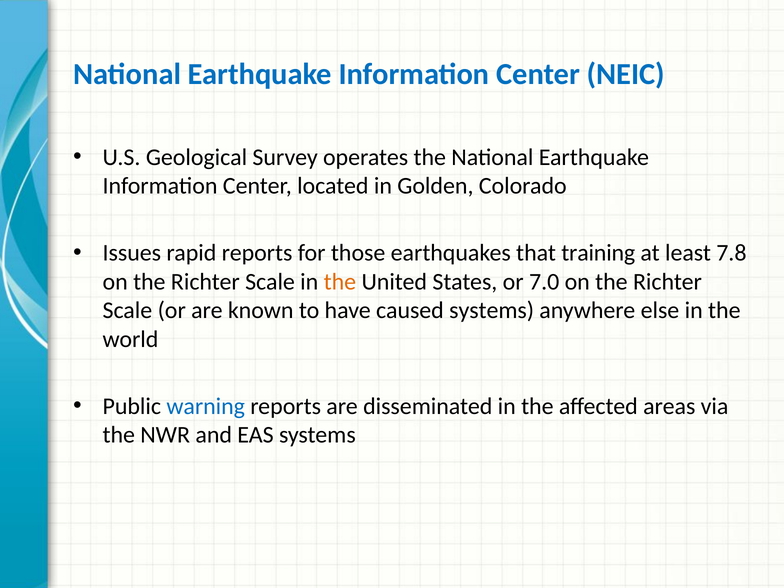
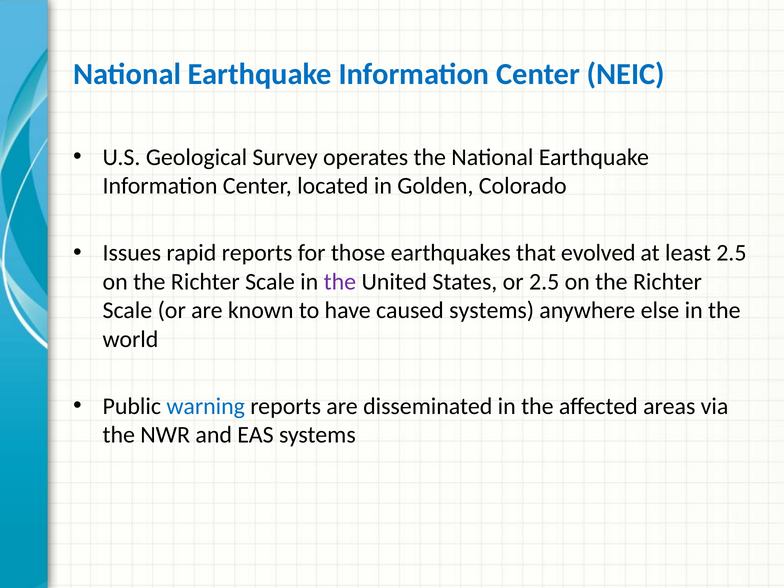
training: training -> evolved
least 7.8: 7.8 -> 2.5
the at (340, 282) colour: orange -> purple
or 7.0: 7.0 -> 2.5
